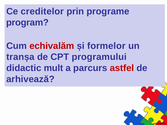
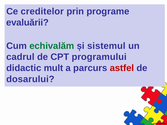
program: program -> evaluării
echivalăm colour: red -> green
formelor: formelor -> sistemul
tranșa: tranșa -> cadrul
arhivează: arhivează -> dosarului
